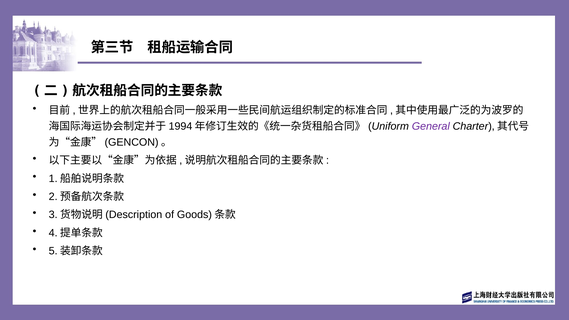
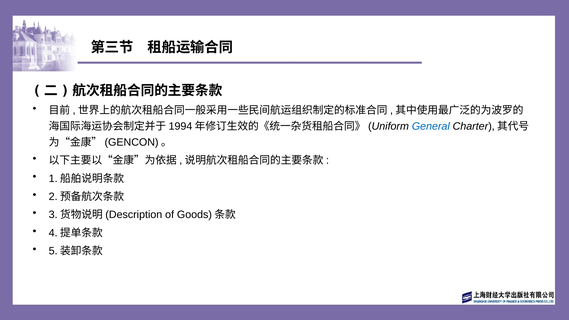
General colour: purple -> blue
